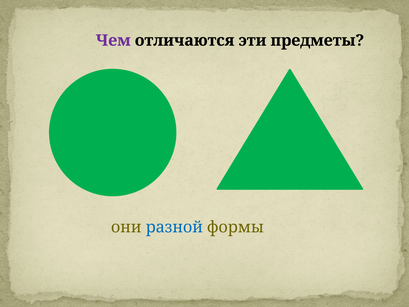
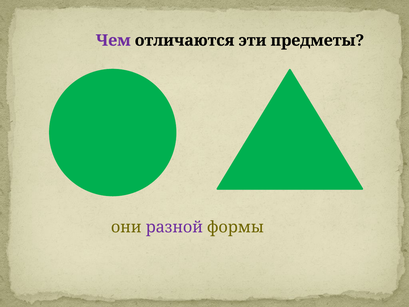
разной colour: blue -> purple
